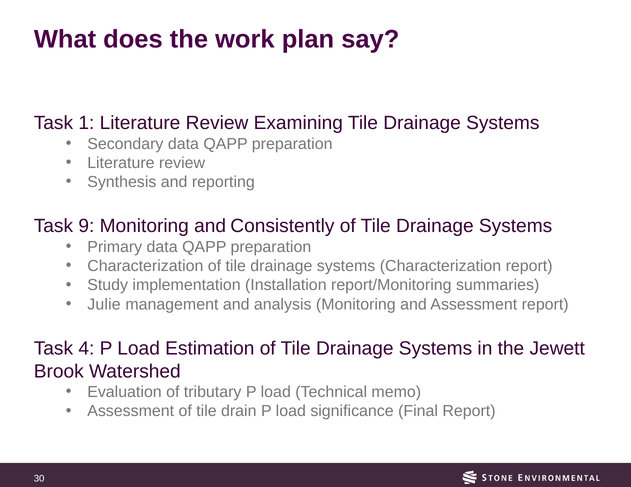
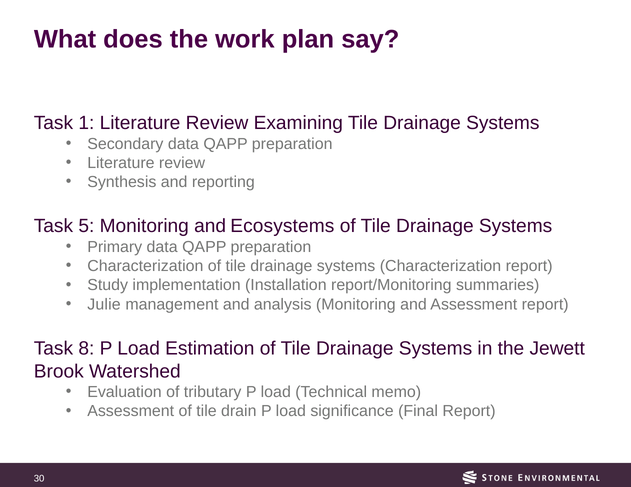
9: 9 -> 5
Consistently: Consistently -> Ecosystems
4: 4 -> 8
